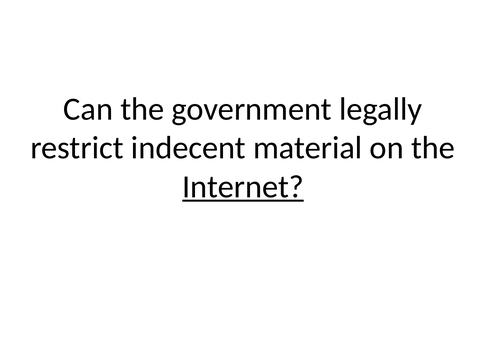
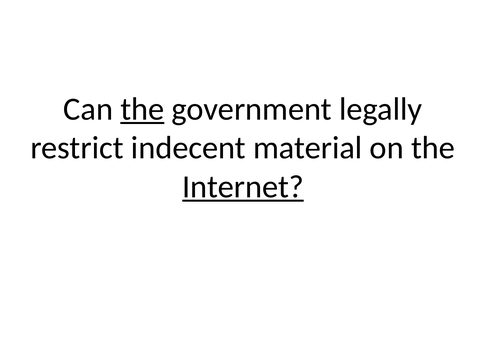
the at (142, 109) underline: none -> present
